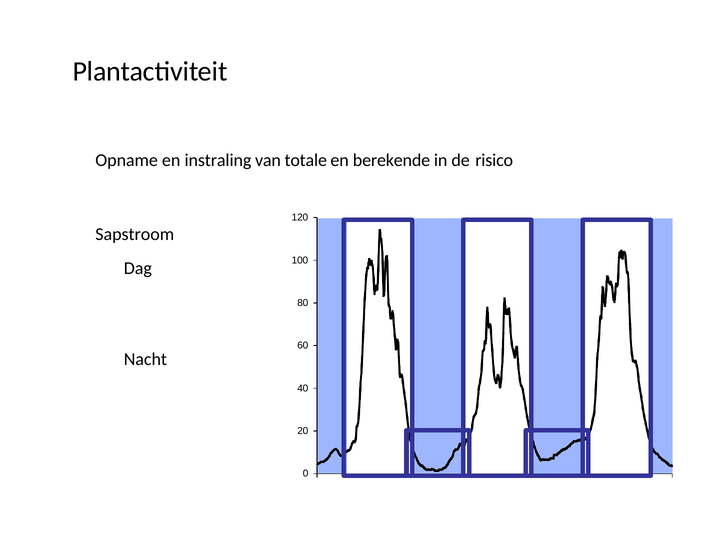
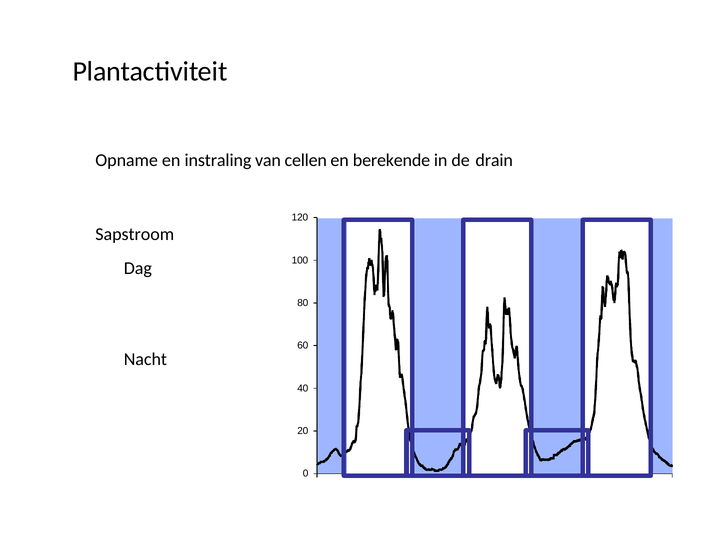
totale: totale -> cellen
risico: risico -> drain
